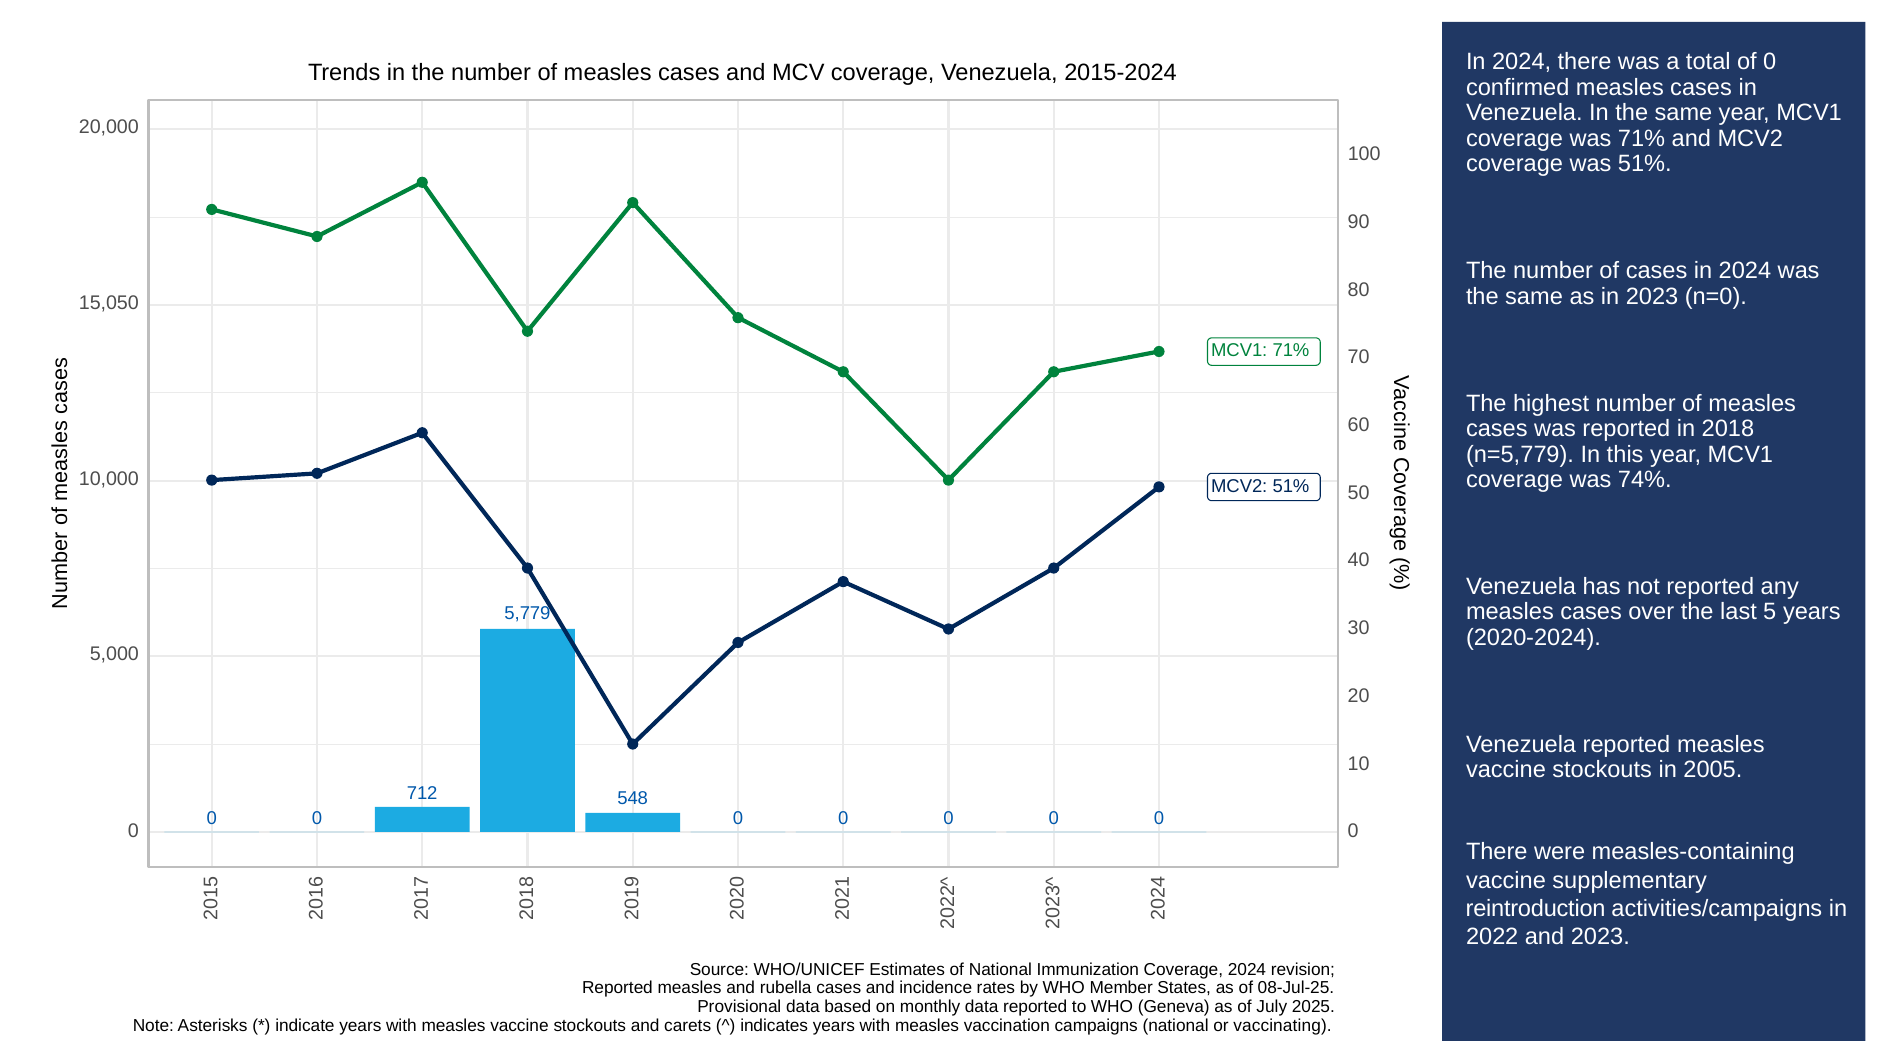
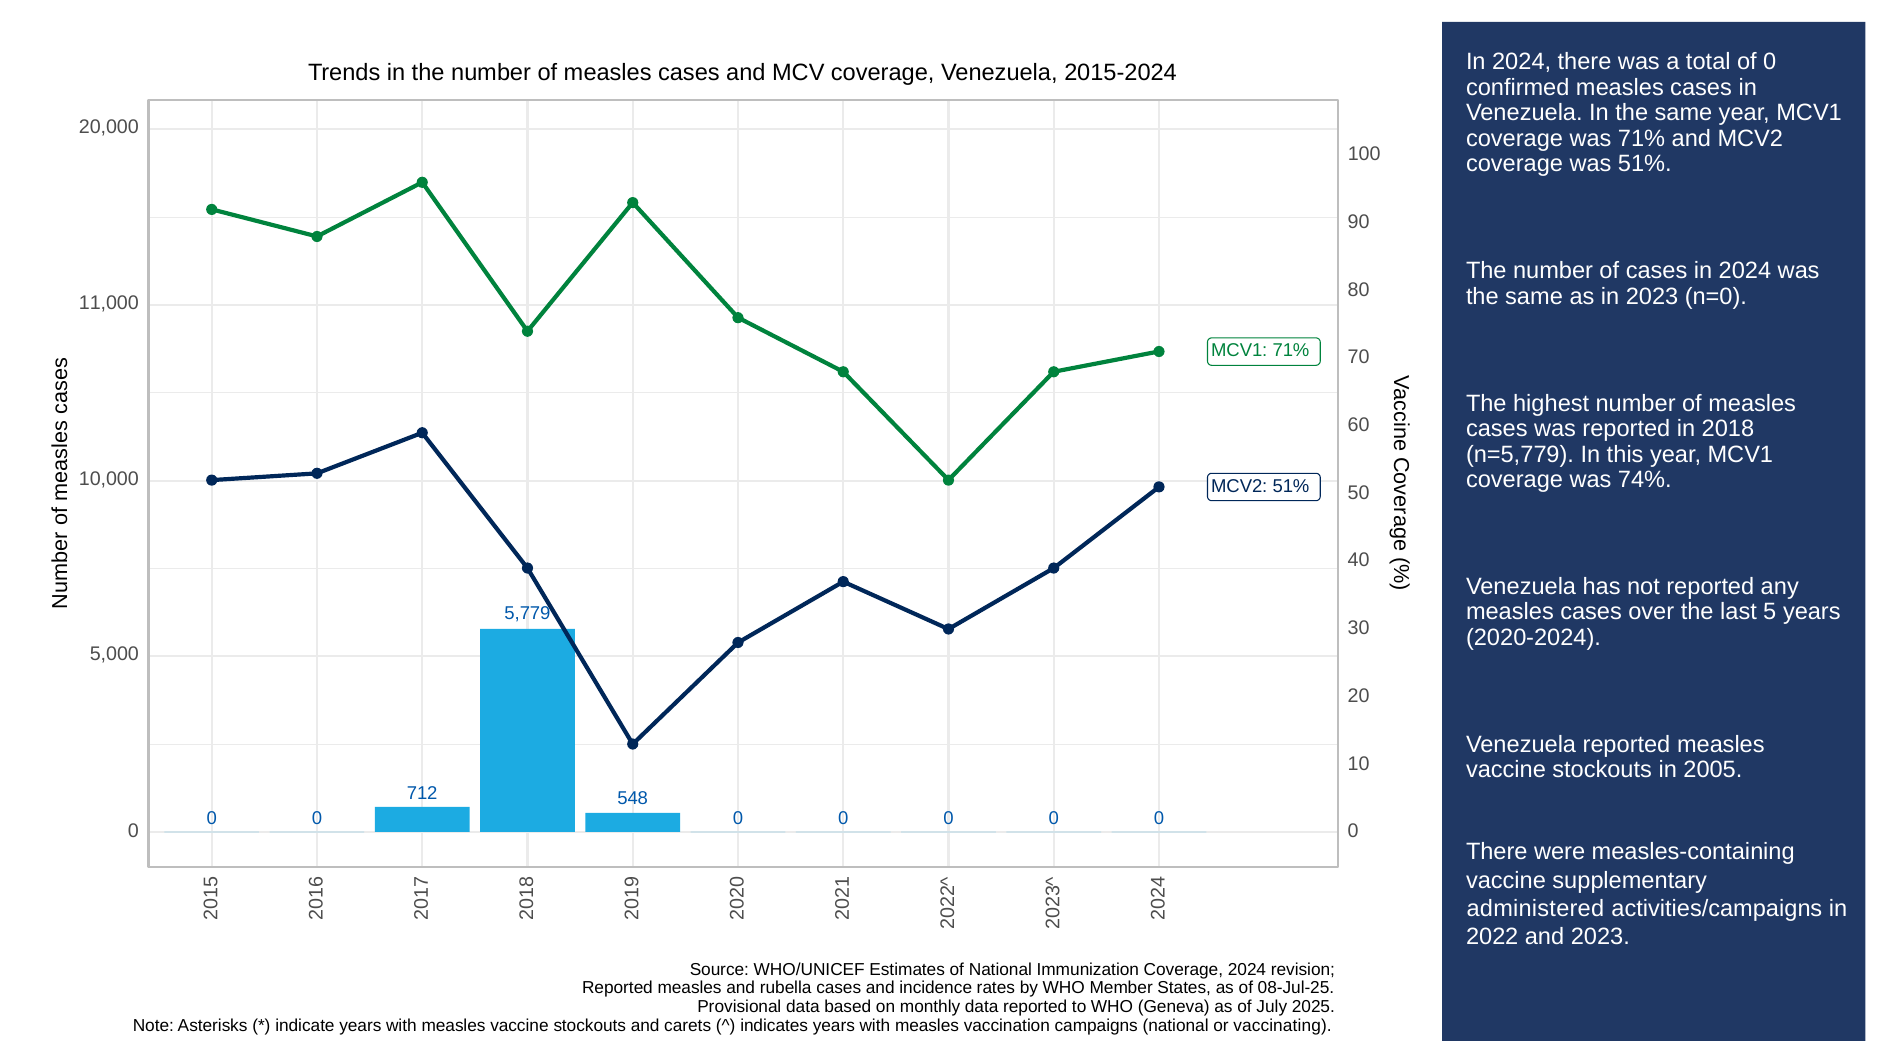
15,050: 15,050 -> 11,000
reintroduction: reintroduction -> administered
